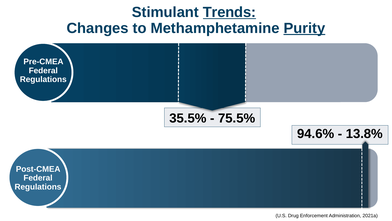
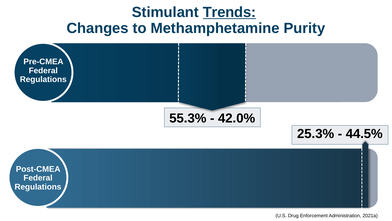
Purity underline: present -> none
35.5%: 35.5% -> 55.3%
75.5%: 75.5% -> 42.0%
94.6%: 94.6% -> 25.3%
13.8%: 13.8% -> 44.5%
